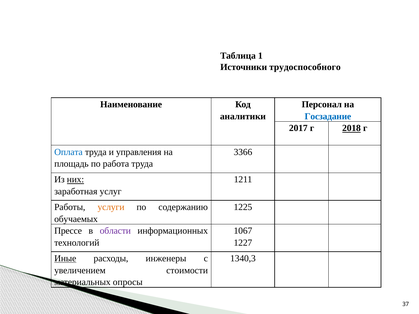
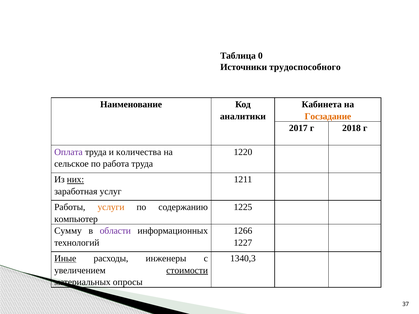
1: 1 -> 0
Персонал: Персонал -> Кабинета
Госзадание colour: blue -> orange
2018 underline: present -> none
Оплата colour: blue -> purple
управления: управления -> количества
3366: 3366 -> 1220
площадь: площадь -> сельское
обучаемых: обучаемых -> компьютер
Прессе: Прессе -> Сумму
1067: 1067 -> 1266
стоимости underline: none -> present
